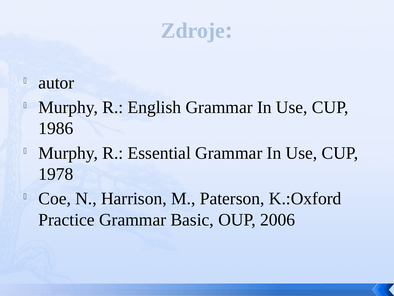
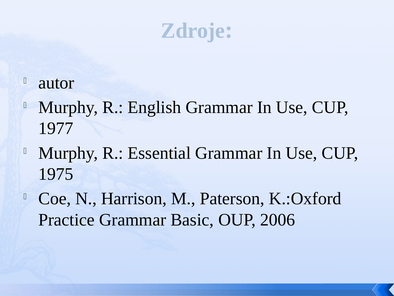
1986: 1986 -> 1977
1978: 1978 -> 1975
